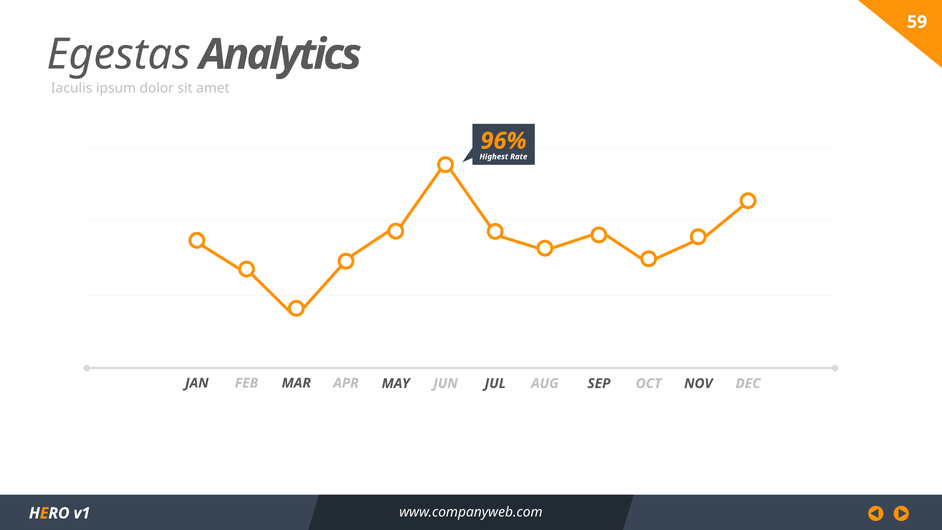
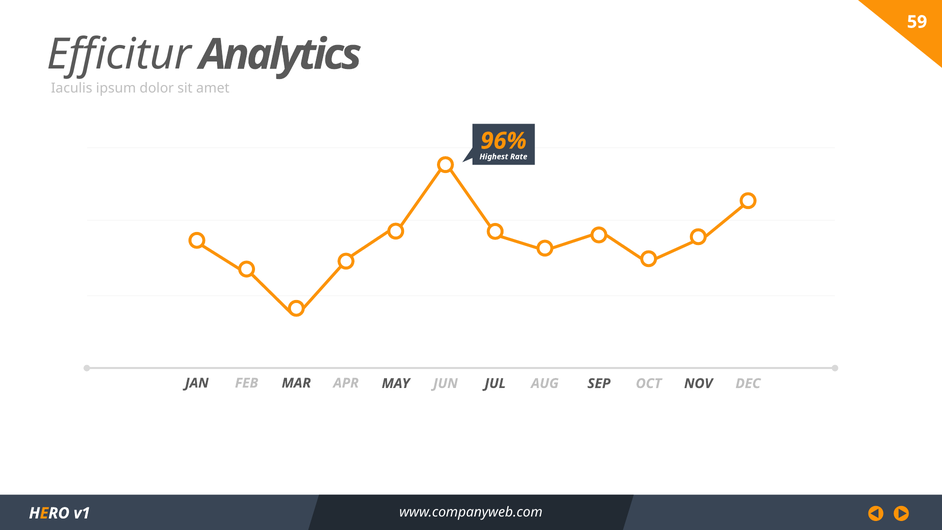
Egestas: Egestas -> Efficitur
